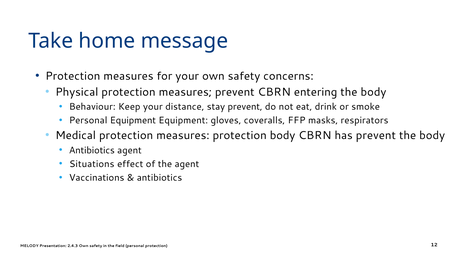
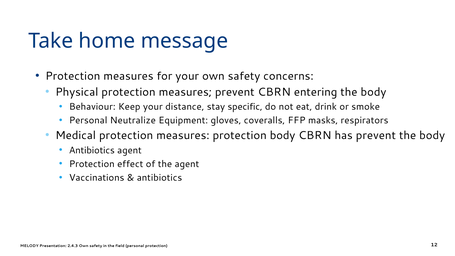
stay prevent: prevent -> specific
Personal Equipment: Equipment -> Neutralize
Situations at (92, 164): Situations -> Protection
